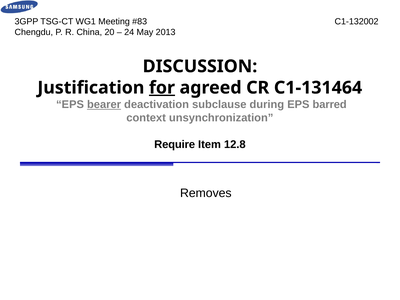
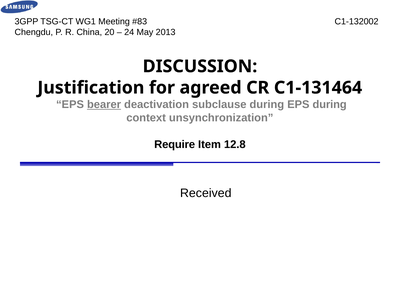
for underline: present -> none
EPS barred: barred -> during
Removes: Removes -> Received
